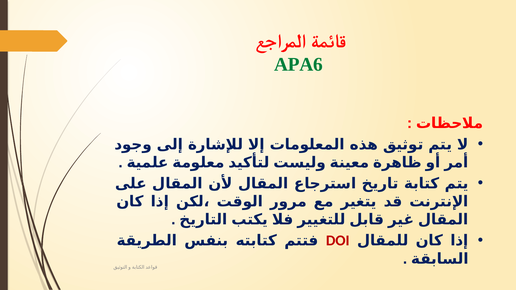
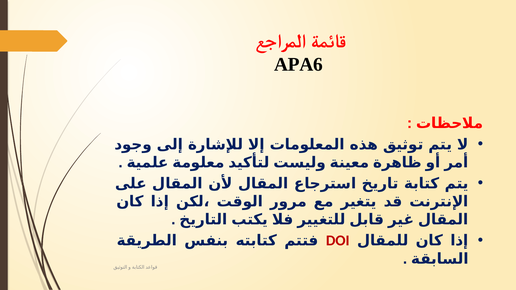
APA6 colour: green -> black
